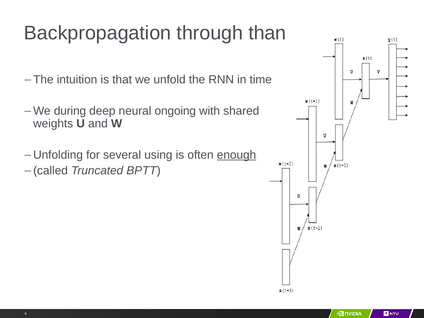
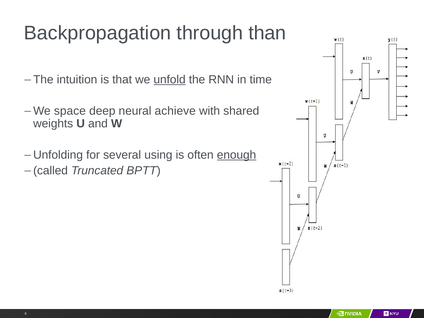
unfold underline: none -> present
during: during -> space
ongoing: ongoing -> achieve
